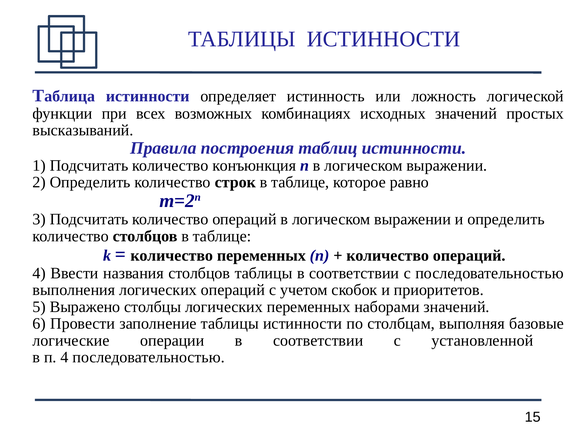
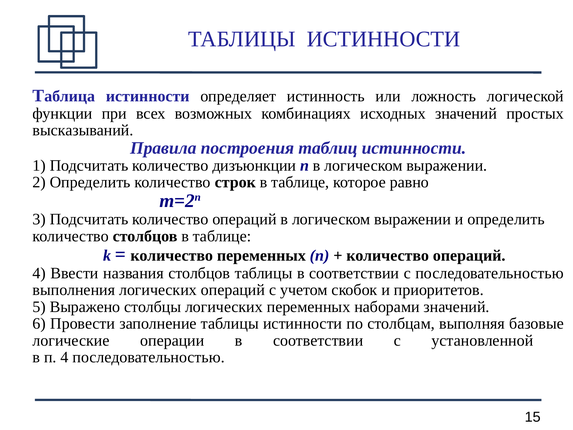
конъюнкция: конъюнкция -> дизъюнкции
